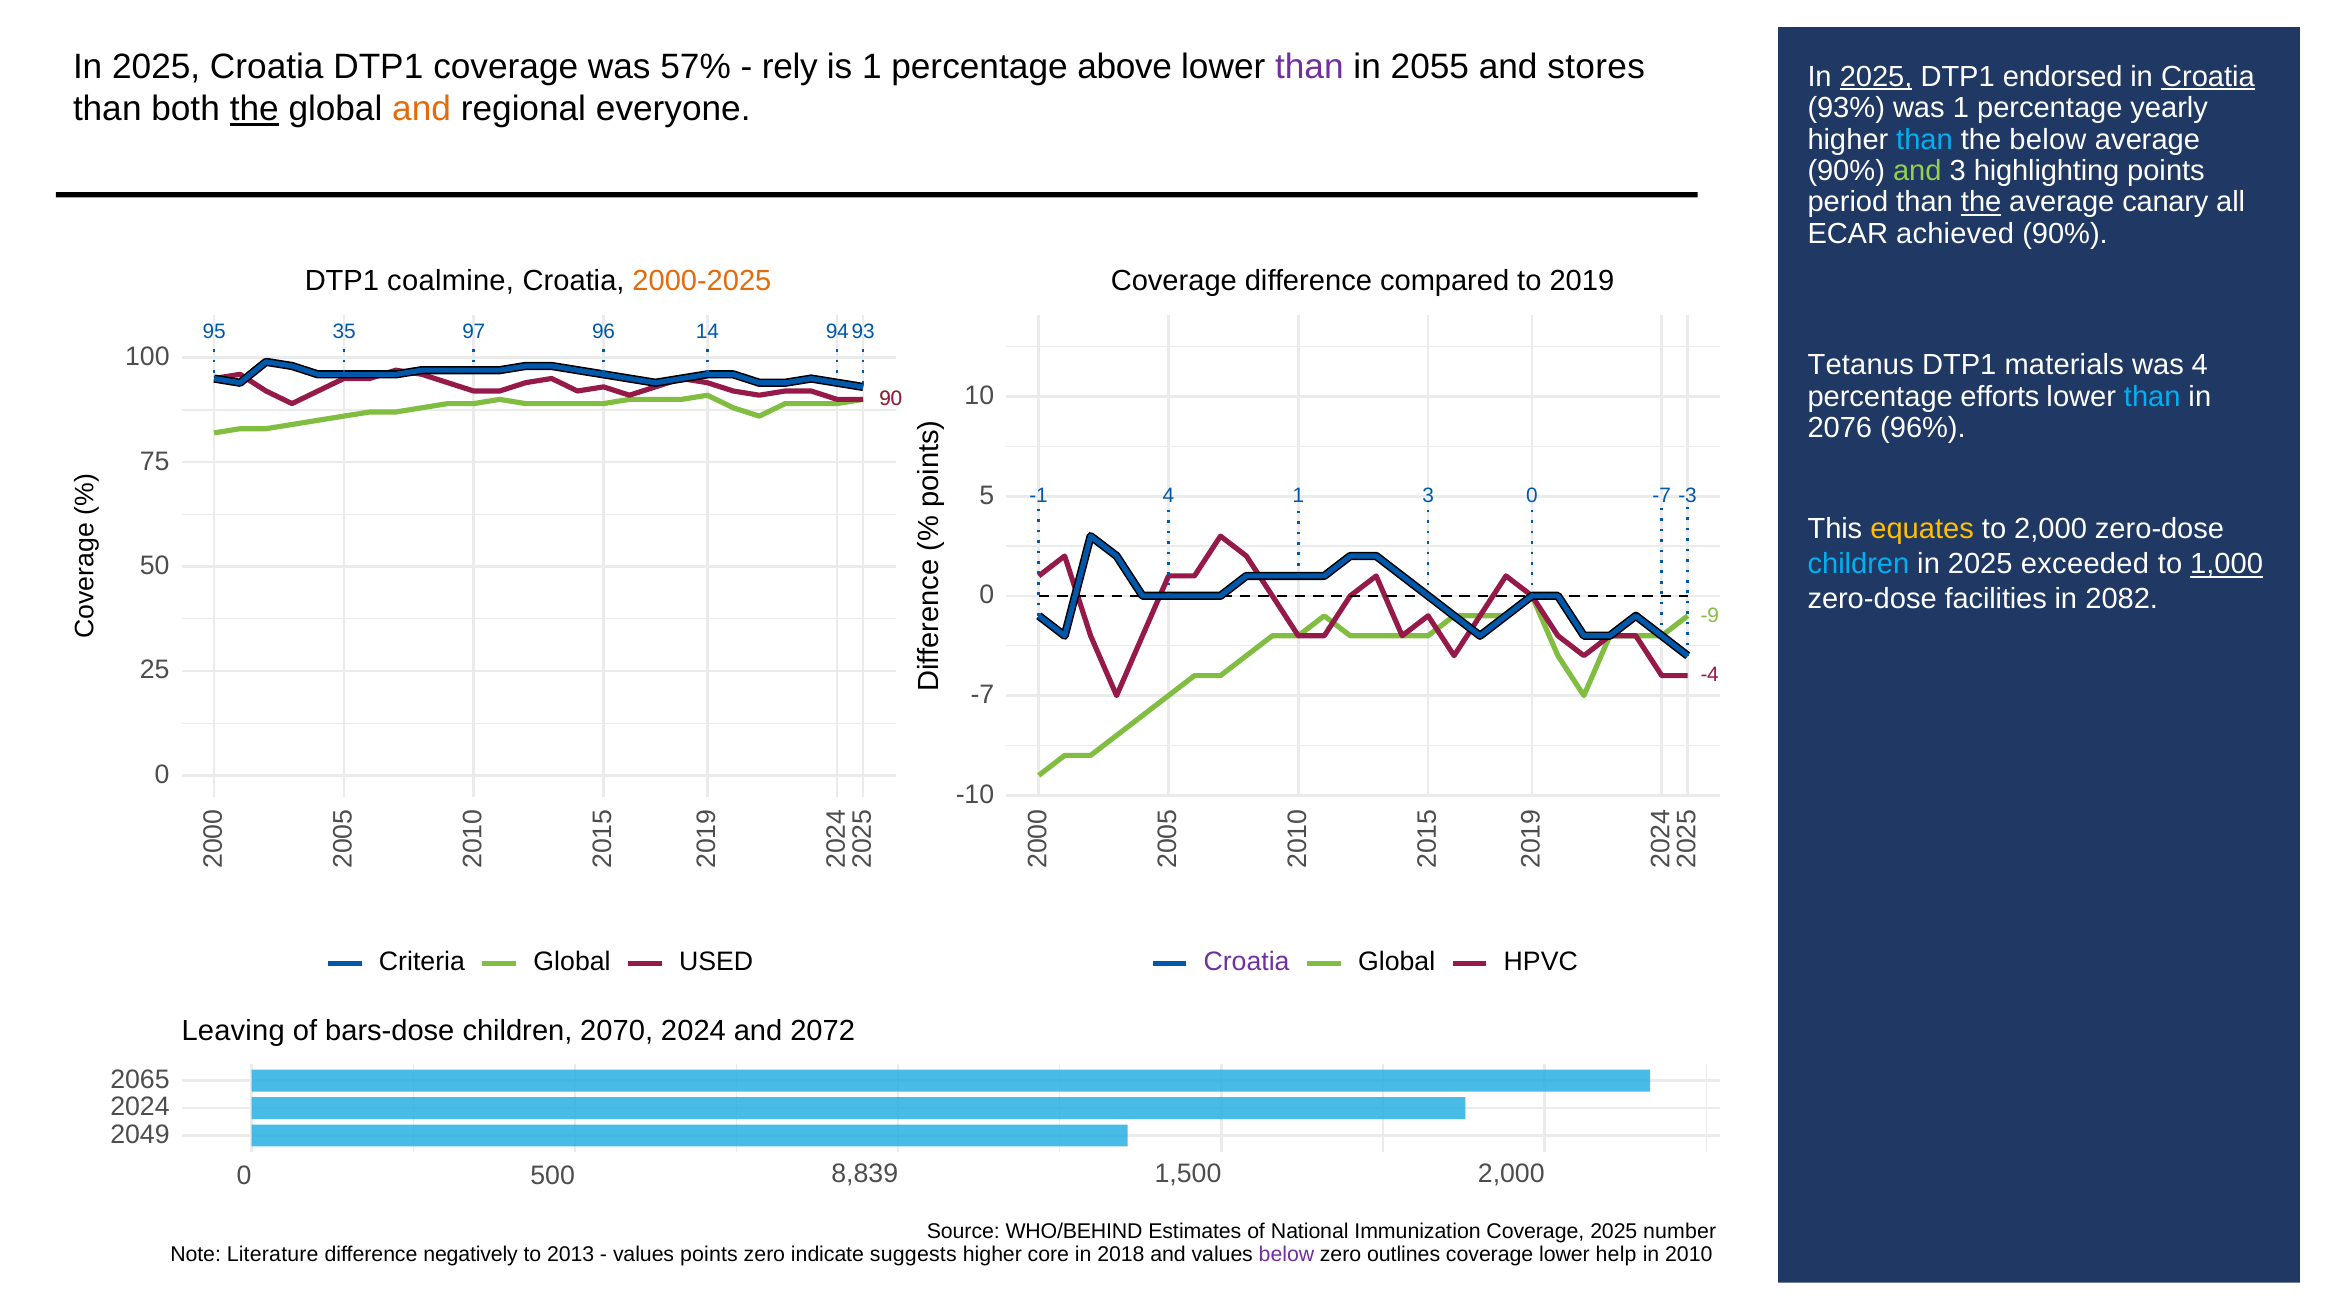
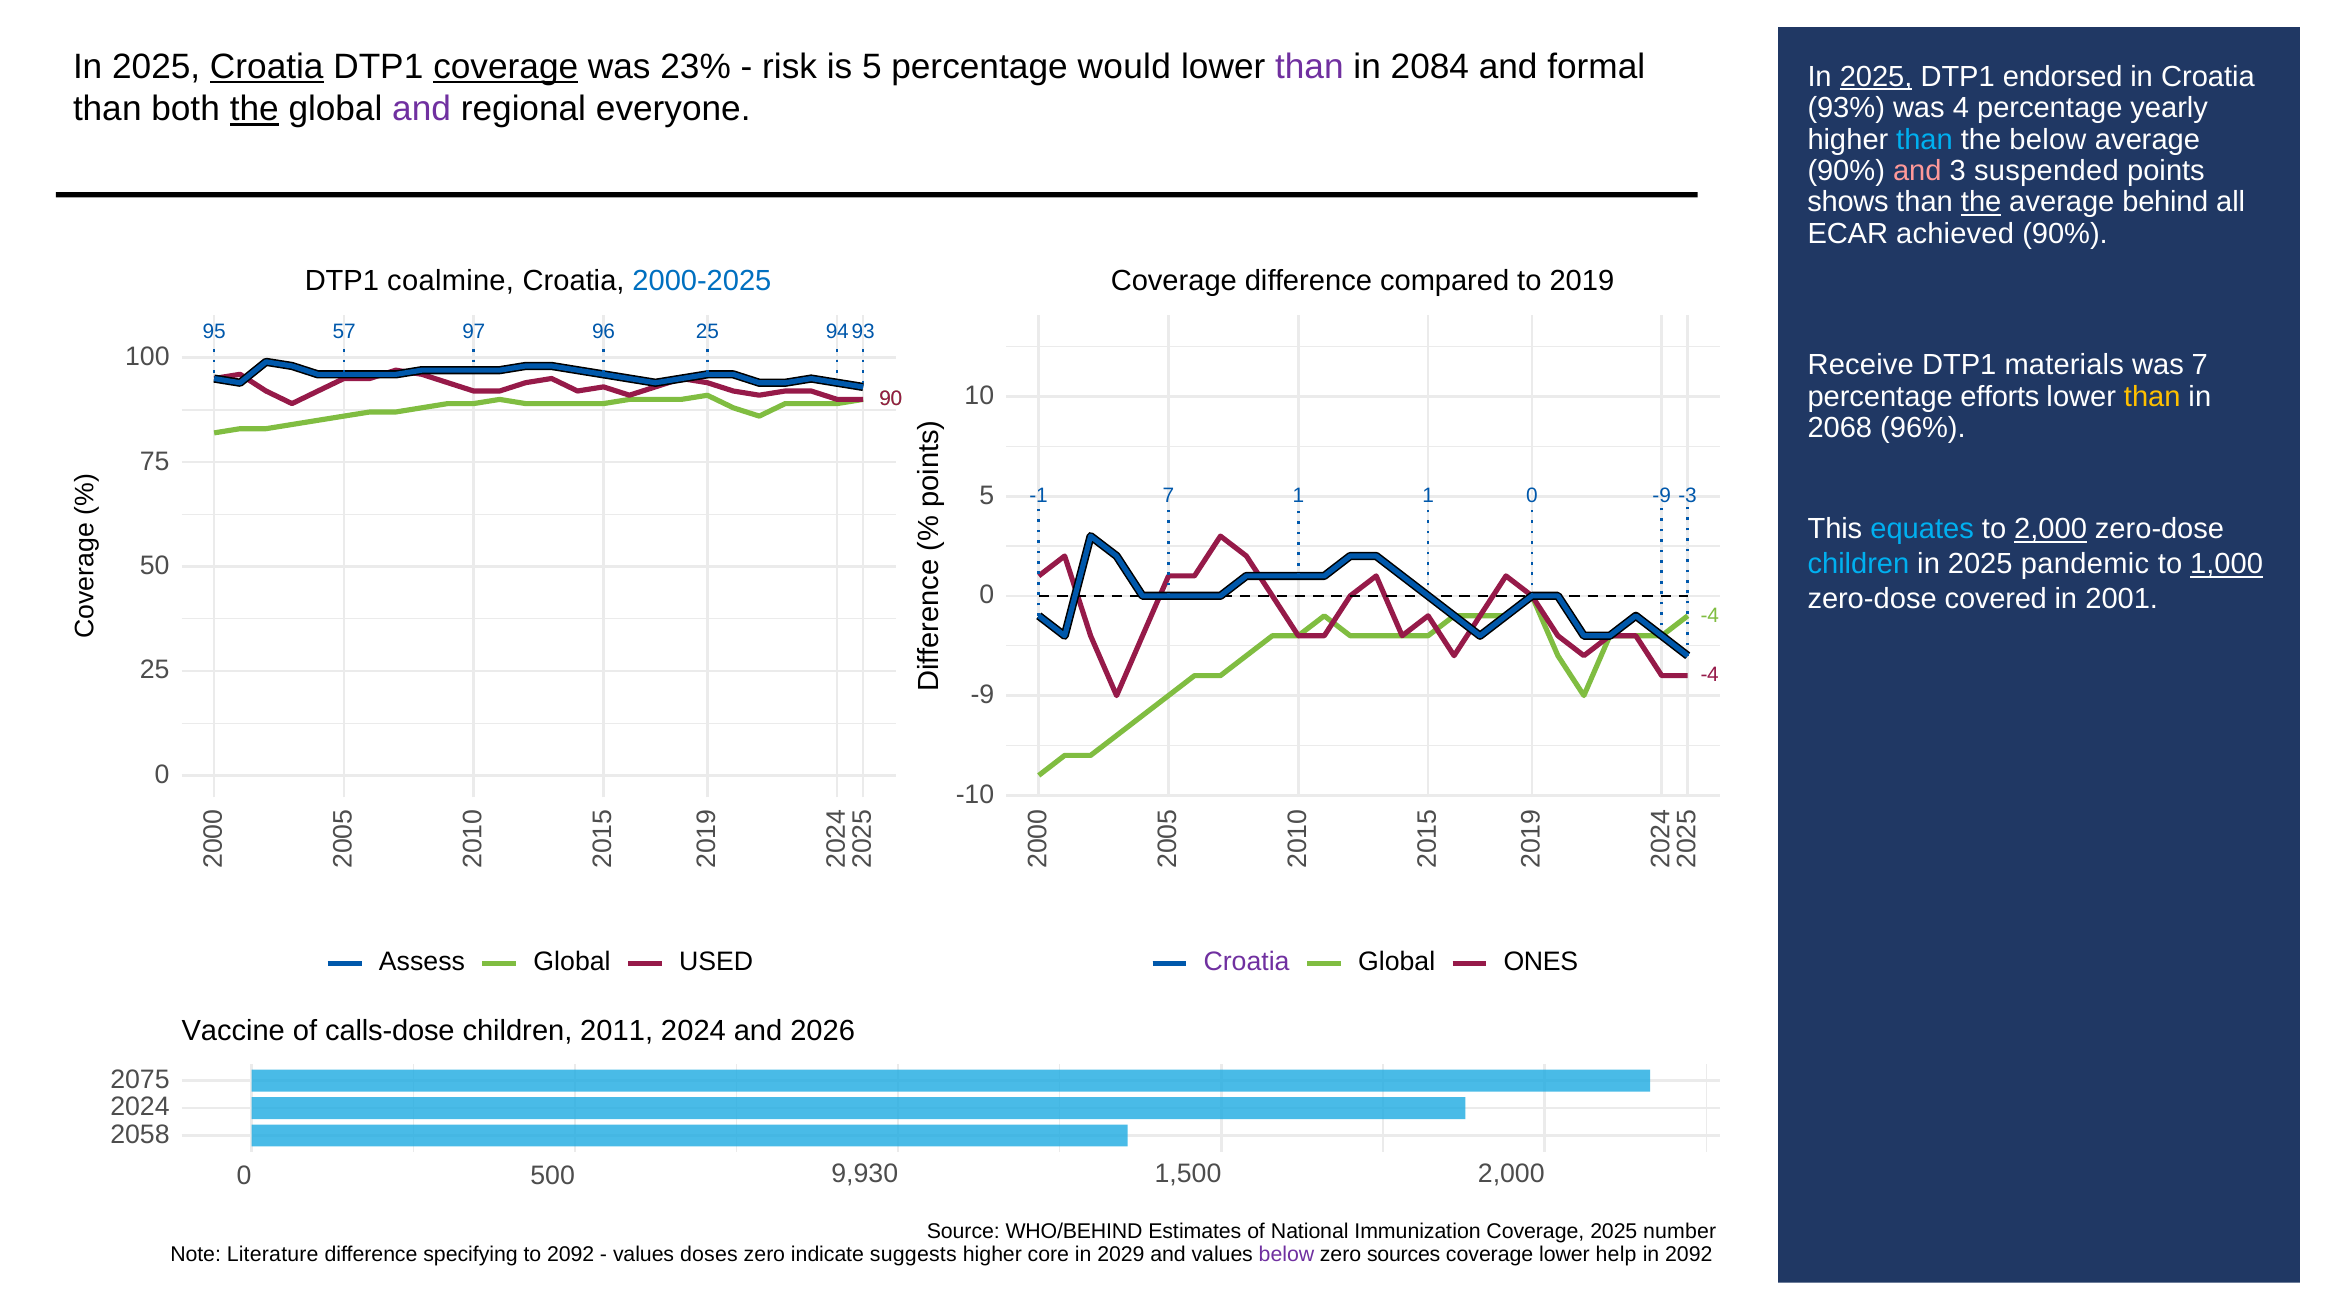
Croatia at (267, 67) underline: none -> present
coverage at (506, 67) underline: none -> present
57%: 57% -> 23%
rely: rely -> risk
is 1: 1 -> 5
above: above -> would
2055: 2055 -> 2084
stores: stores -> formal
Croatia at (2208, 77) underline: present -> none
and at (422, 109) colour: orange -> purple
was 1: 1 -> 4
and at (1917, 171) colour: light green -> pink
highlighting: highlighting -> suspended
period: period -> shows
canary: canary -> behind
2000-2025 colour: orange -> blue
35: 35 -> 57
96 14: 14 -> 25
Tetanus: Tetanus -> Receive
was 4: 4 -> 7
than at (2152, 397) colour: light blue -> yellow
2076: 2076 -> 2068
-1 4: 4 -> 7
1 3: 3 -> 1
0 -7: -7 -> -9
equates colour: yellow -> light blue
2,000 at (2051, 529) underline: none -> present
exceeded: exceeded -> pandemic
facilities: facilities -> covered
2082: 2082 -> 2001
-9 at (1710, 615): -9 -> -4
-7 at (982, 695): -7 -> -9
Criteria: Criteria -> Assess
HPVC: HPVC -> ONES
Leaving: Leaving -> Vaccine
bars-dose: bars-dose -> calls-dose
2070: 2070 -> 2011
2072: 2072 -> 2026
2065: 2065 -> 2075
2049: 2049 -> 2058
8,839: 8,839 -> 9,930
negatively: negatively -> specifying
to 2013: 2013 -> 2092
values points: points -> doses
2018: 2018 -> 2029
outlines: outlines -> sources
in 2010: 2010 -> 2092
